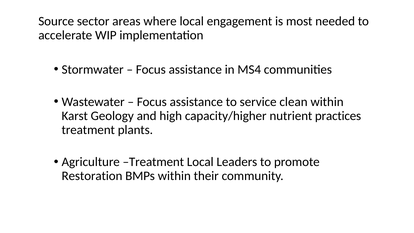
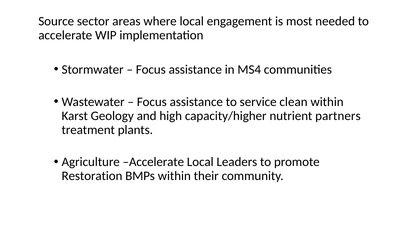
practices: practices -> partners
Agriculture Treatment: Treatment -> Accelerate
